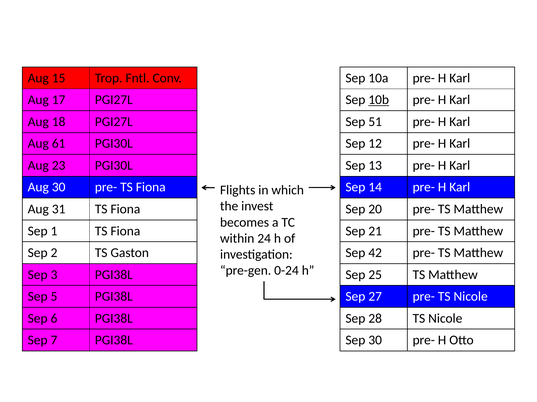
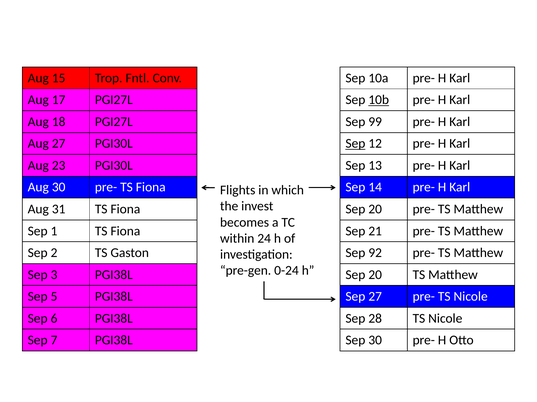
51: 51 -> 99
Aug 61: 61 -> 27
Sep at (355, 144) underline: none -> present
42: 42 -> 92
25 at (375, 275): 25 -> 20
